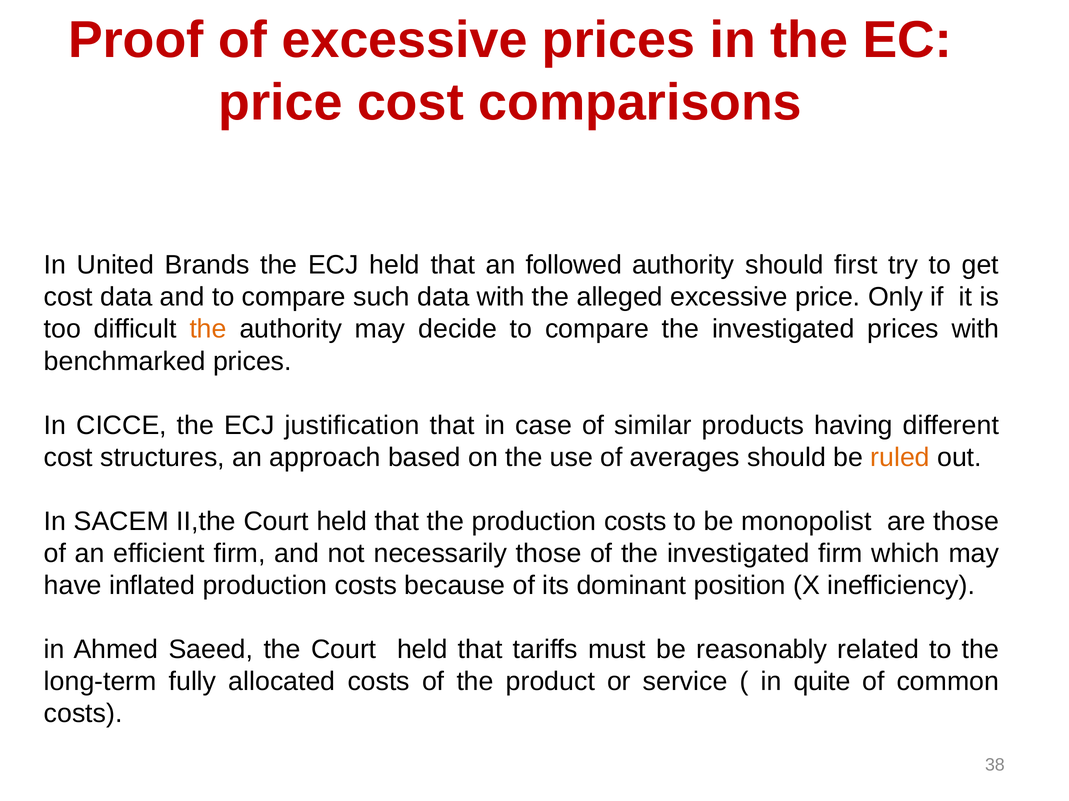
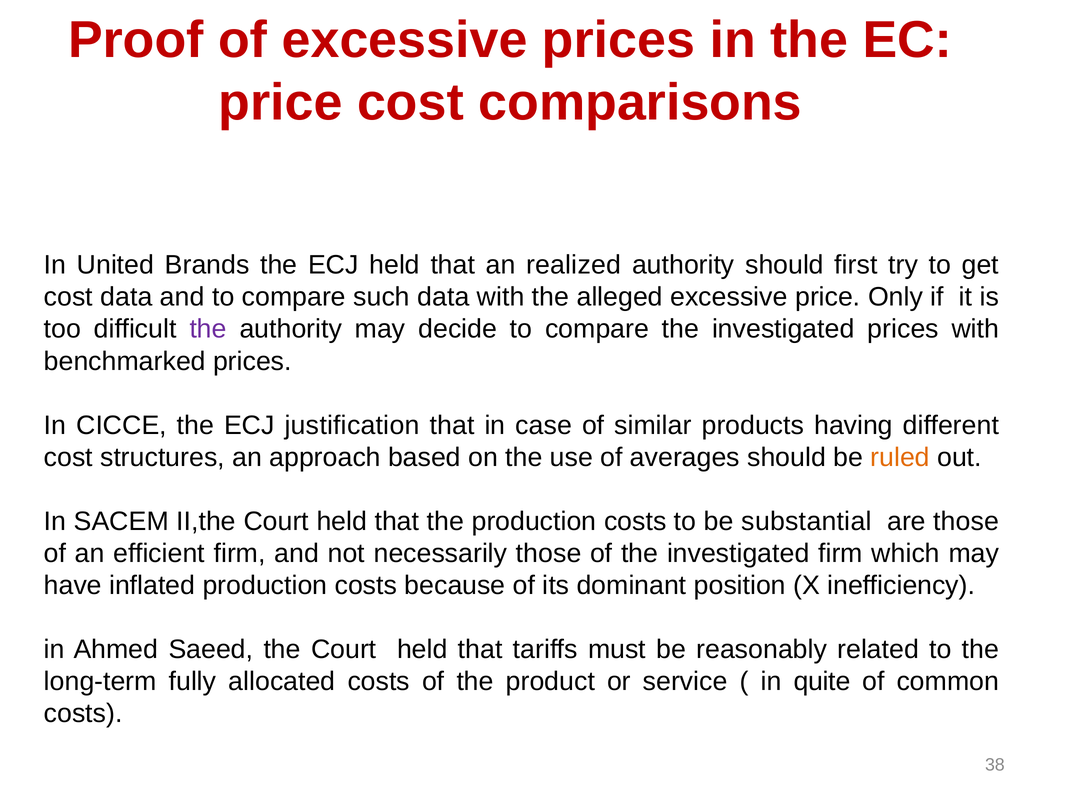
followed: followed -> realized
the at (208, 329) colour: orange -> purple
monopolist: monopolist -> substantial
